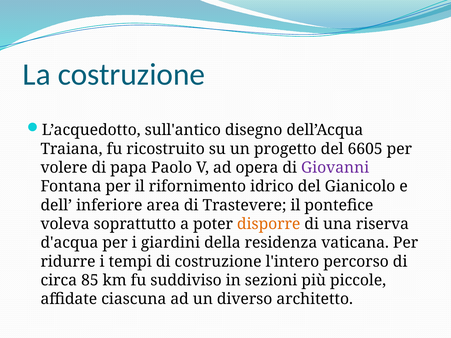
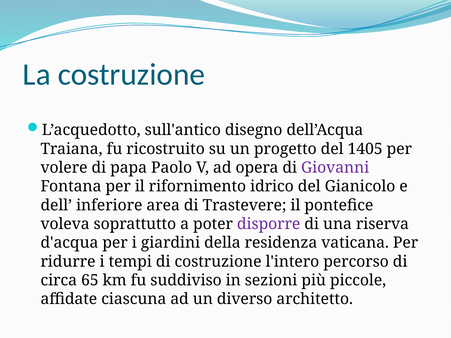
6605: 6605 -> 1405
disporre colour: orange -> purple
85: 85 -> 65
